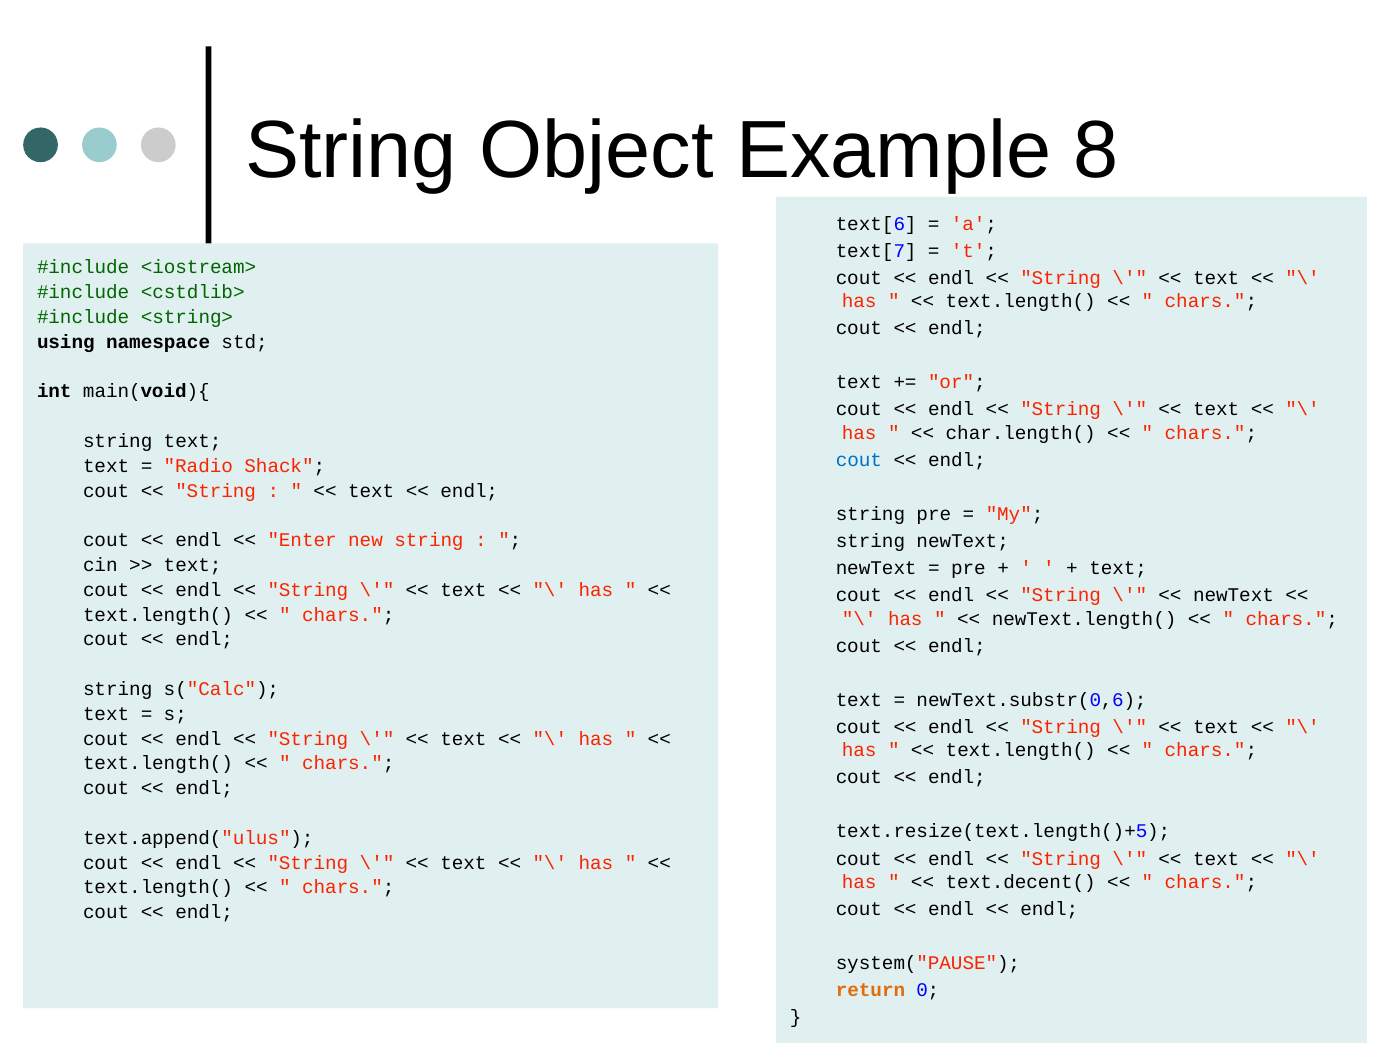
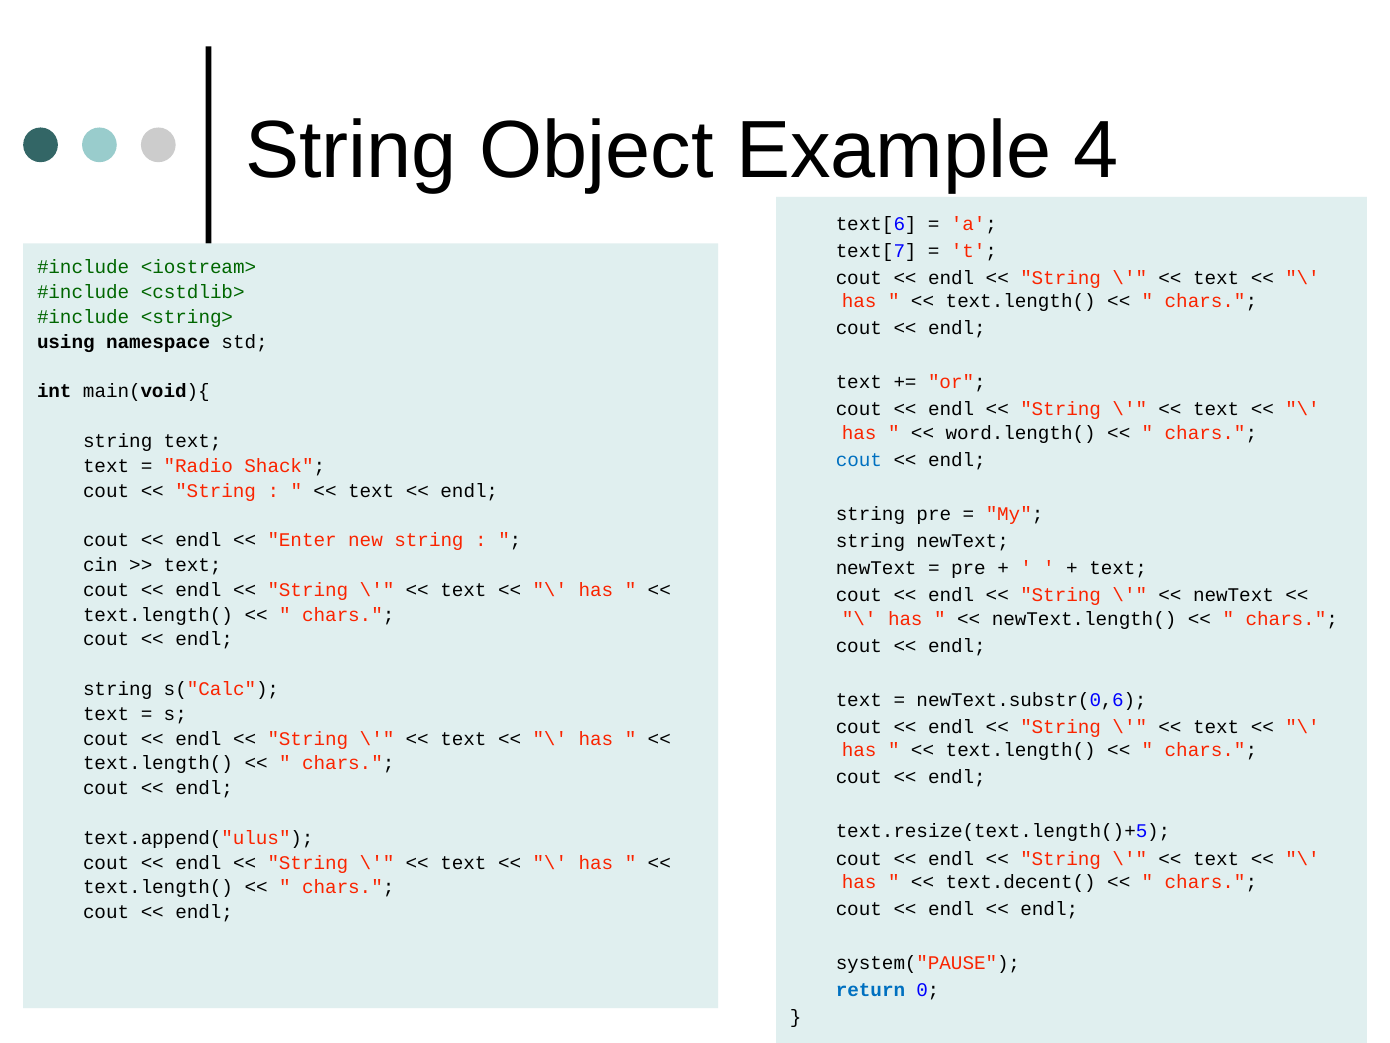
8: 8 -> 4
char.length(: char.length( -> word.length(
return colour: orange -> blue
